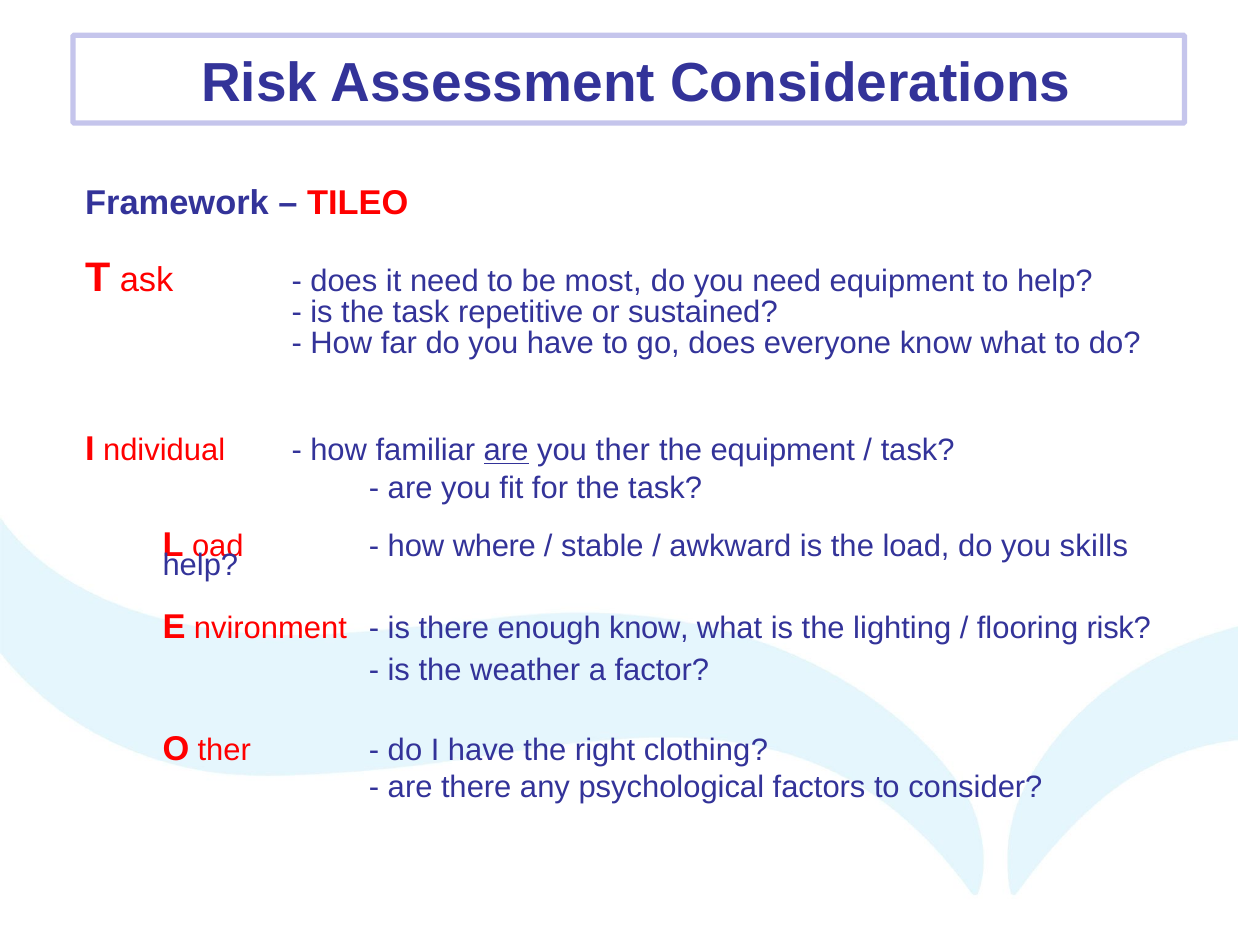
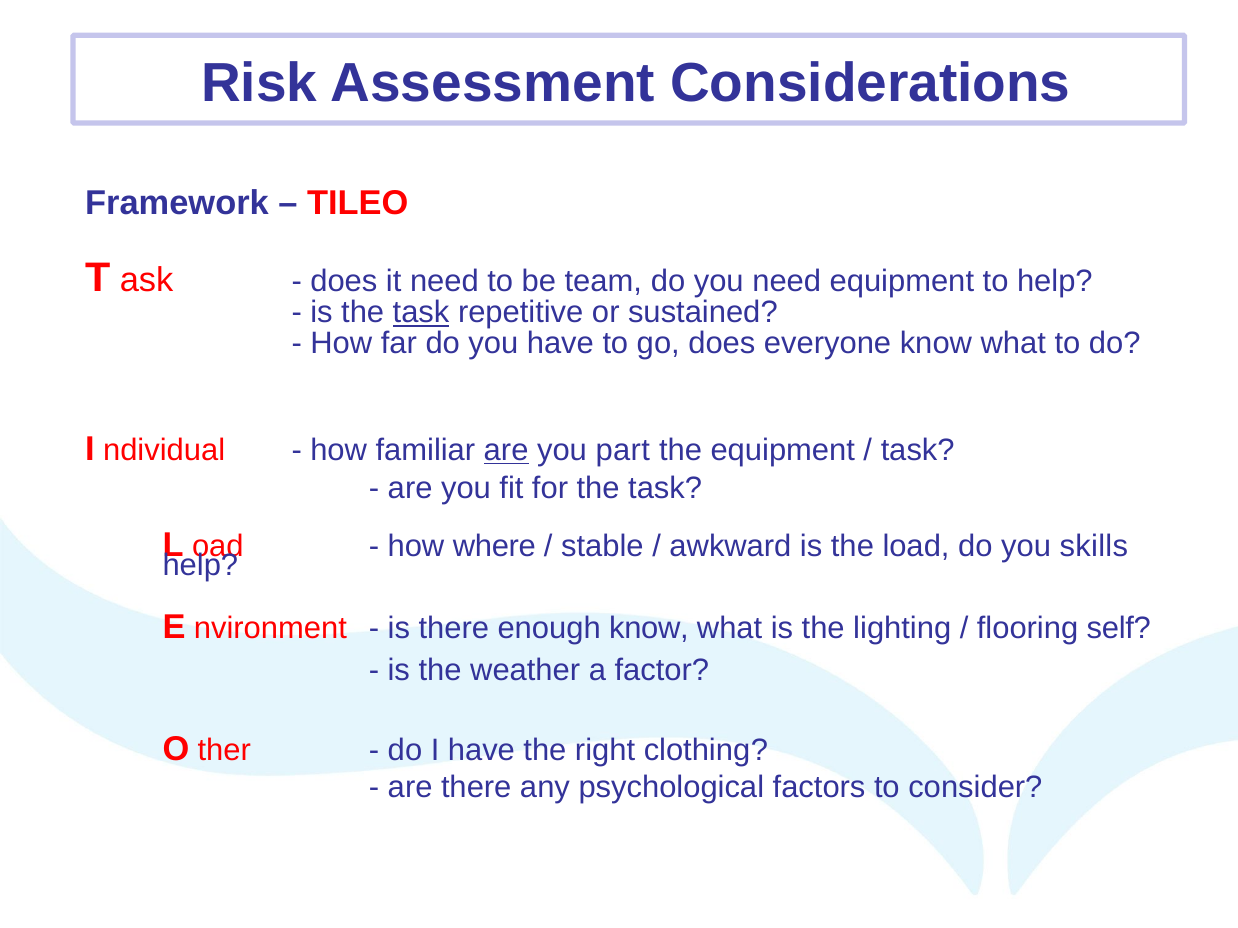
most: most -> team
task at (421, 313) underline: none -> present
you ther: ther -> part
flooring risk: risk -> self
